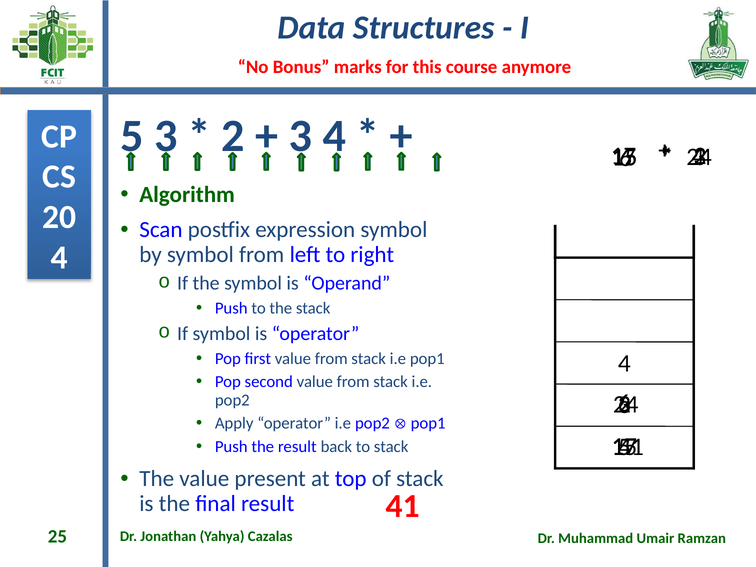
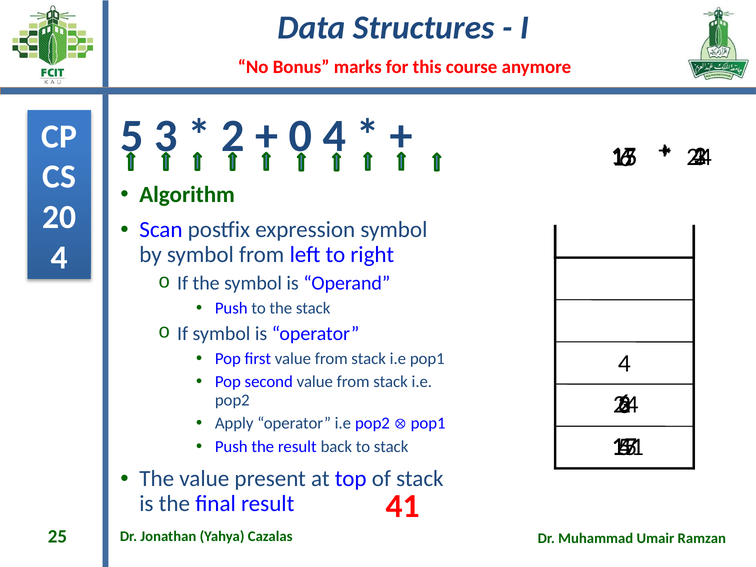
3 at (300, 136): 3 -> 0
